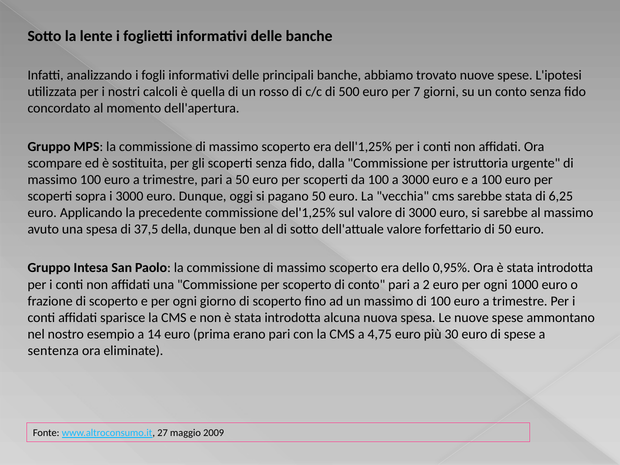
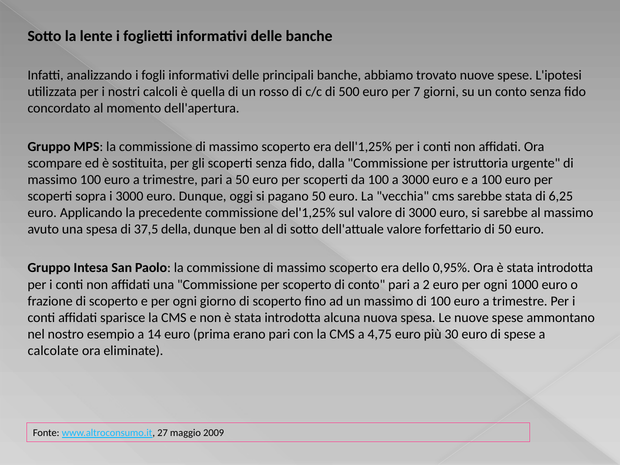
sentenza: sentenza -> calcolate
